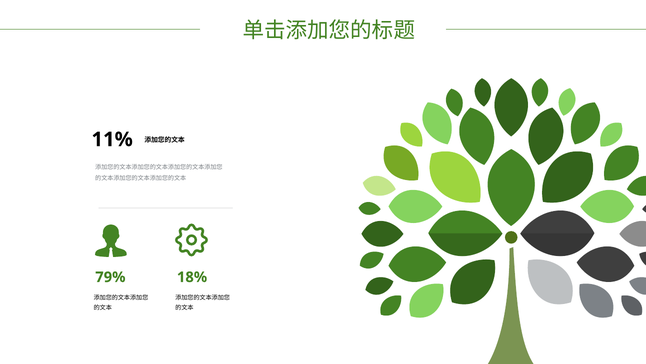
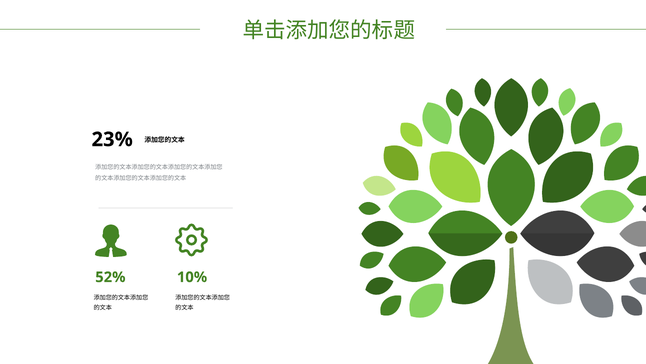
11%: 11% -> 23%
79%: 79% -> 52%
18%: 18% -> 10%
